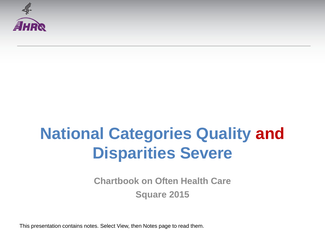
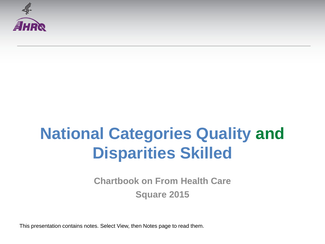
and colour: red -> green
Severe: Severe -> Skilled
Often: Often -> From
